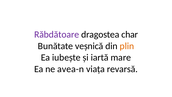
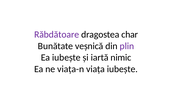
plin colour: orange -> purple
mare: mare -> nimic
avea-n: avea-n -> viața-n
viața revarsă: revarsă -> iubește
